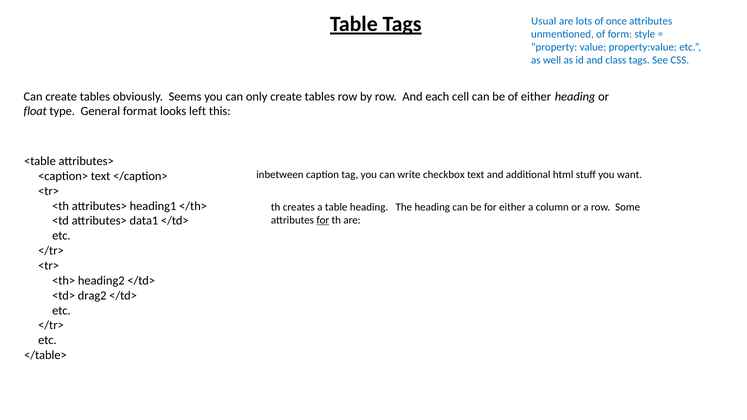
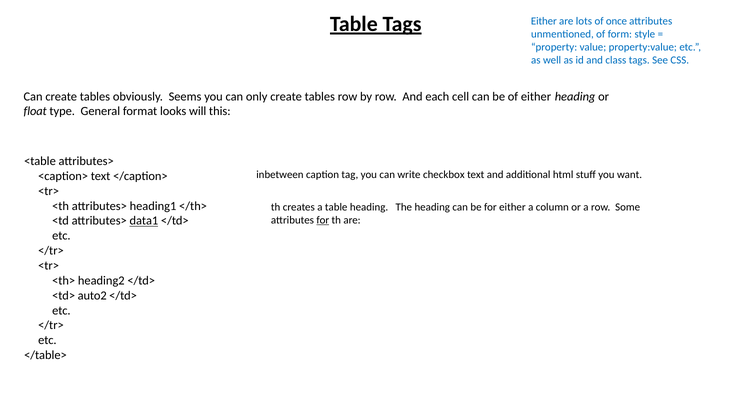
Usual at (544, 21): Usual -> Either
left: left -> will
data1 underline: none -> present
drag2: drag2 -> auto2
